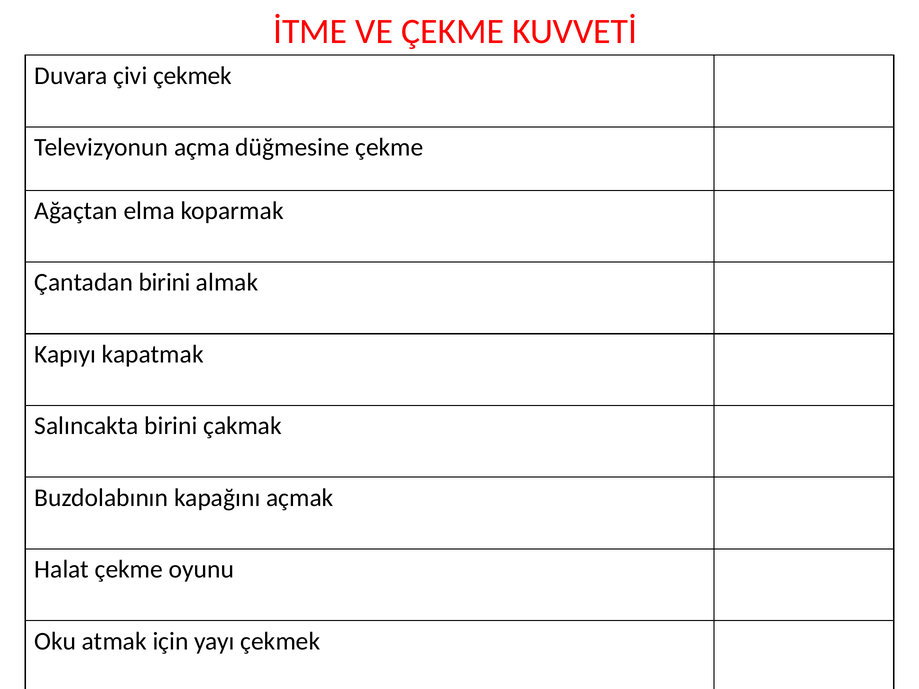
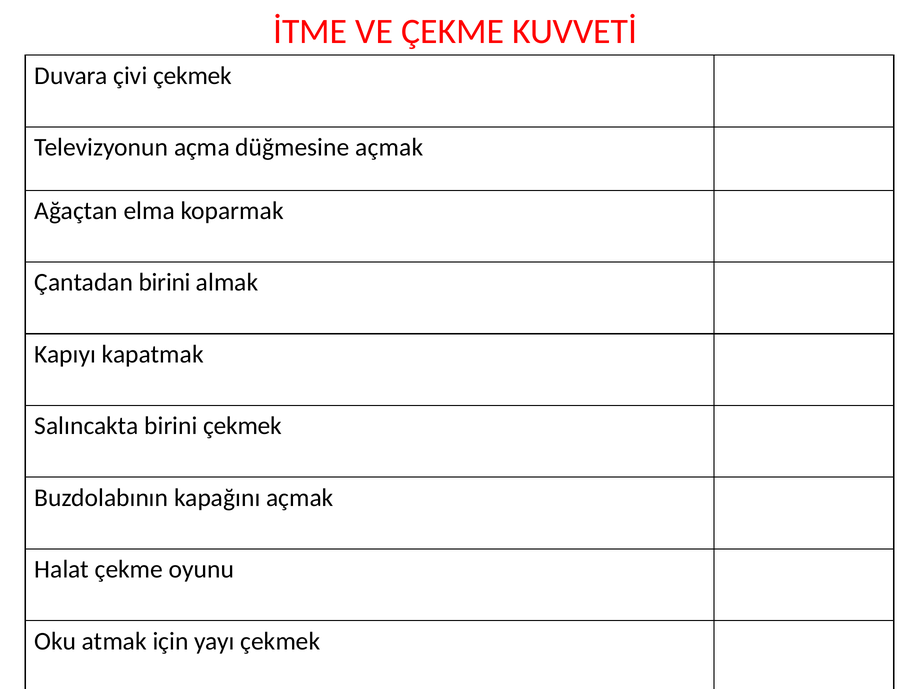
düğmesine çekme: çekme -> açmak
birini çakmak: çakmak -> çekmek
